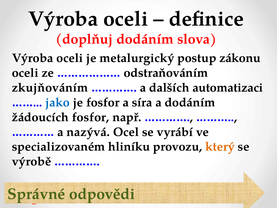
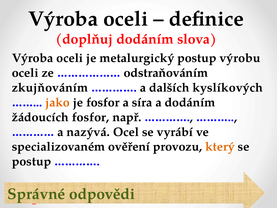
zákonu: zákonu -> výrobu
automatizaci: automatizaci -> kyslíkových
jako colour: blue -> orange
specializovaném hliníku: hliníku -> ověření
výrobě at (32, 161): výrobě -> postup
